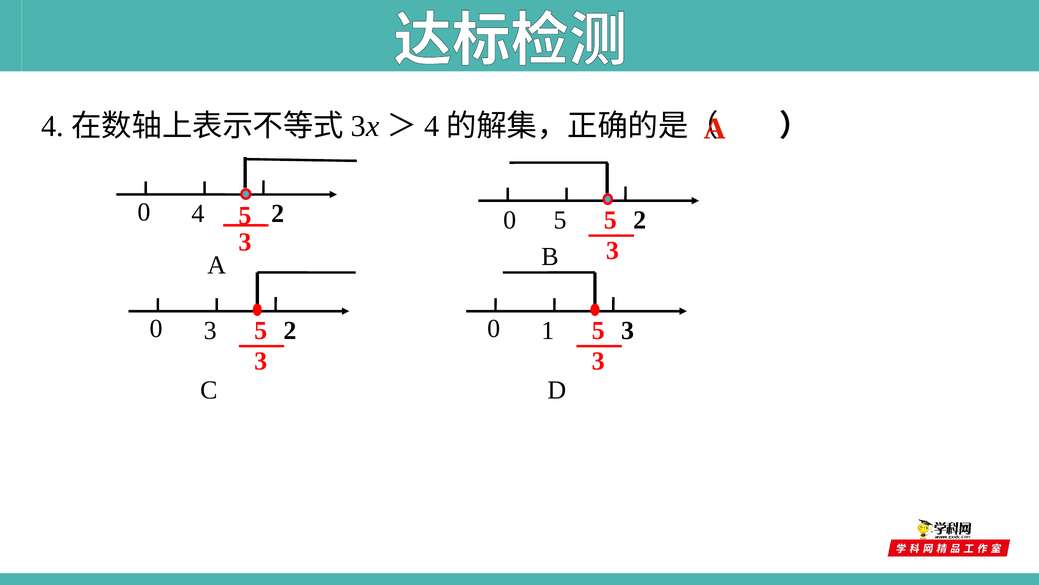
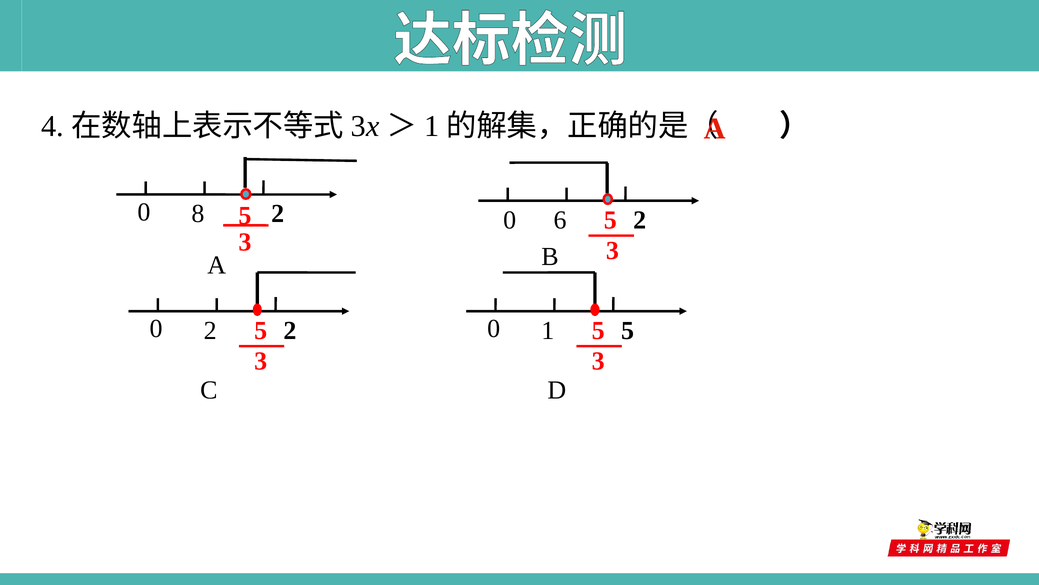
4 at (432, 126): 4 -> 1
0 4: 4 -> 8
0 5: 5 -> 6
0 3: 3 -> 2
1 3: 3 -> 5
